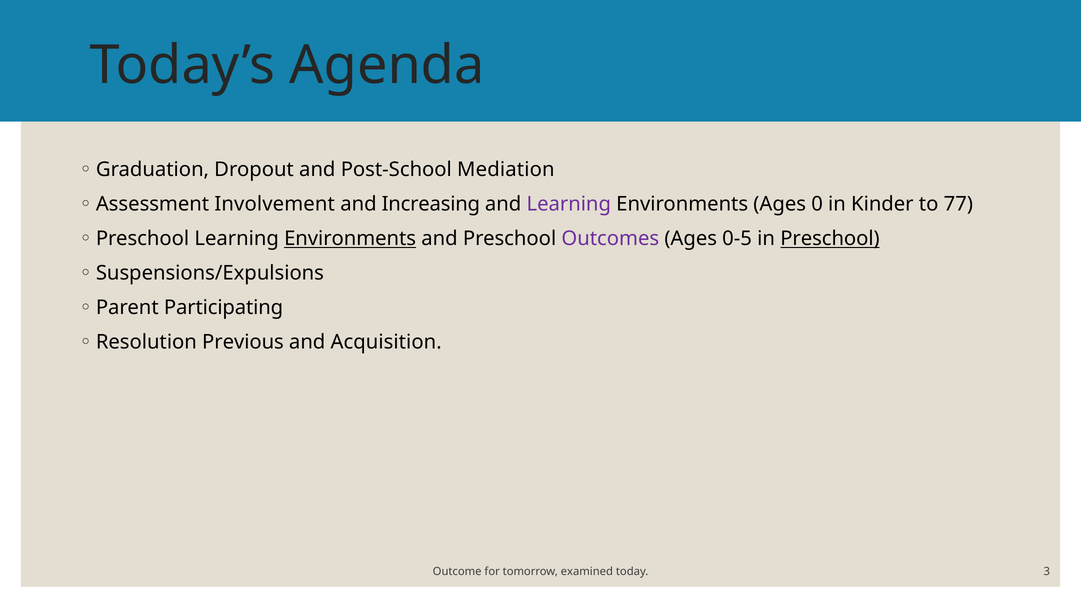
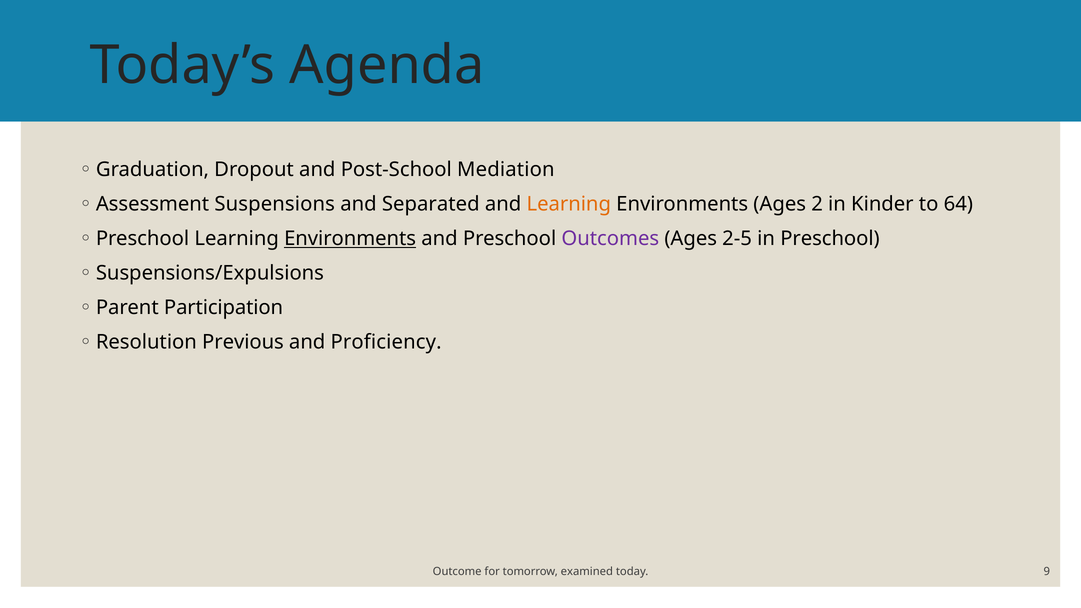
Involvement: Involvement -> Suspensions
Increasing: Increasing -> Separated
Learning at (569, 204) colour: purple -> orange
0: 0 -> 2
77: 77 -> 64
0-5: 0-5 -> 2-5
Preschool at (830, 239) underline: present -> none
Participating: Participating -> Participation
Acquisition: Acquisition -> Proficiency
3: 3 -> 9
